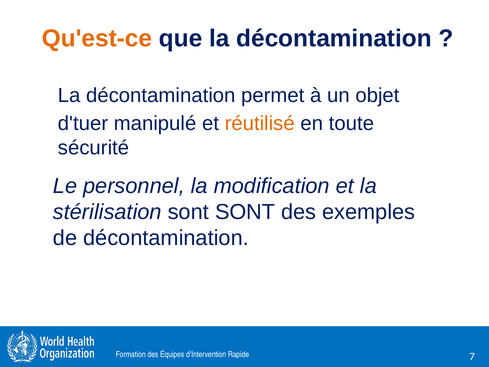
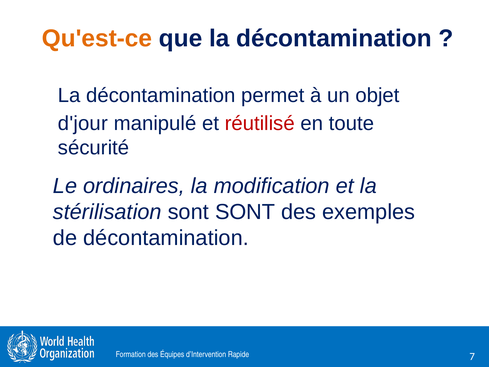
d'tuer: d'tuer -> d'jour
réutilisé colour: orange -> red
personnel: personnel -> ordinaires
